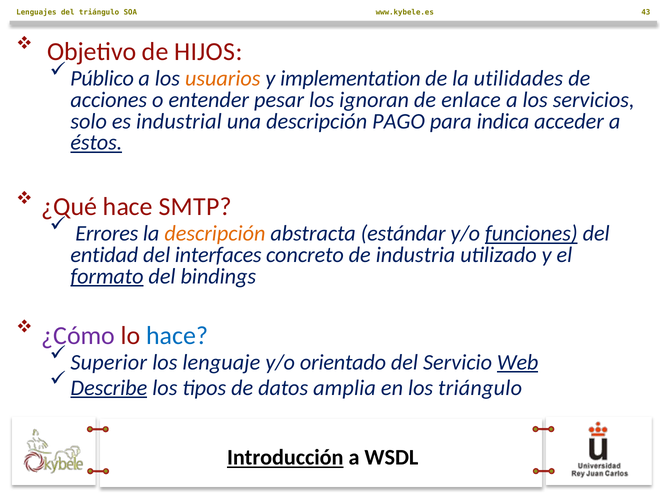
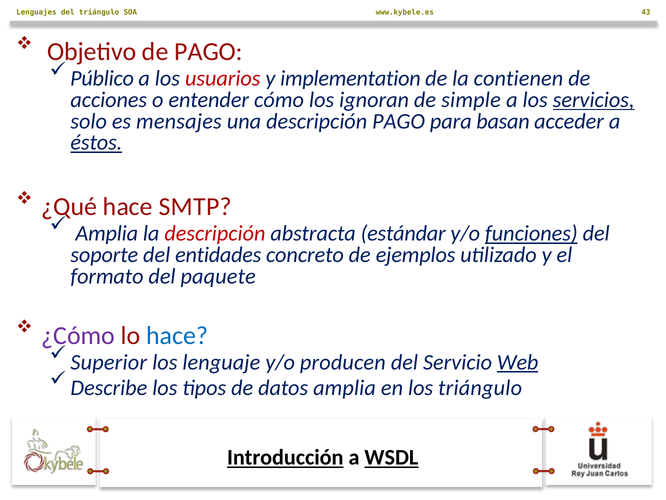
de HIJOS: HIJOS -> PAGO
usuarios colour: orange -> red
utilidades: utilidades -> contienen
pesar: pesar -> cómo
enlace: enlace -> simple
servicios underline: none -> present
industrial: industrial -> mensajes
indica: indica -> basan
Errores at (107, 233): Errores -> Amplia
descripción at (215, 233) colour: orange -> red
entidad: entidad -> soporte
interfaces: interfaces -> entidades
industria: industria -> ejemplos
formato underline: present -> none
bindings: bindings -> paquete
orientado: orientado -> producen
Describe underline: present -> none
WSDL underline: none -> present
